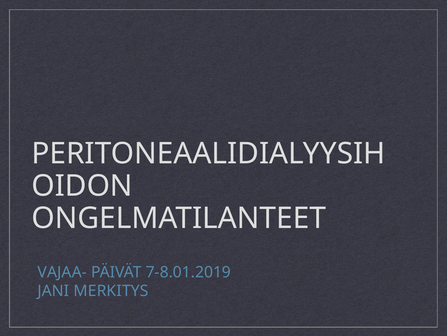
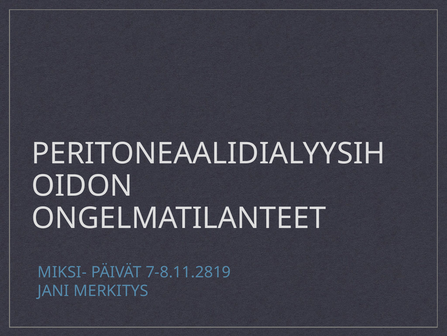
VAJAA-: VAJAA- -> MIKSI-
7-8.01.2019: 7-8.01.2019 -> 7-8.11.2819
